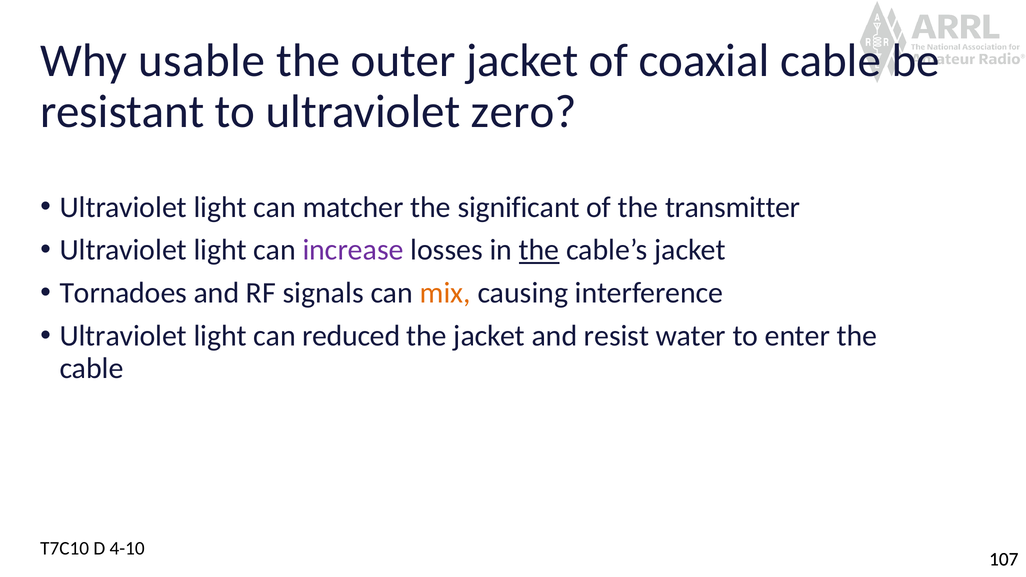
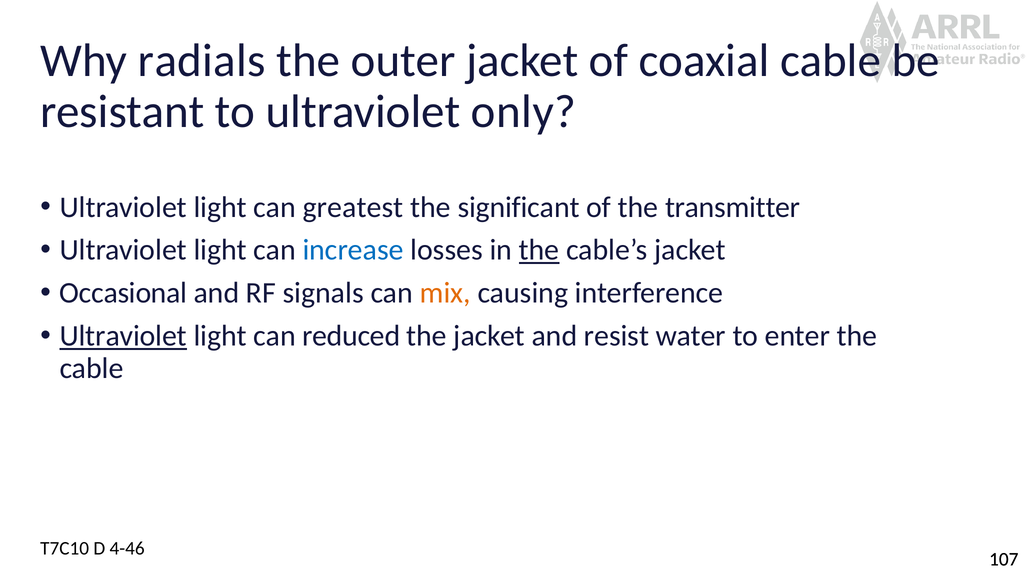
usable: usable -> radials
zero: zero -> only
matcher: matcher -> greatest
increase colour: purple -> blue
Tornadoes: Tornadoes -> Occasional
Ultraviolet at (123, 336) underline: none -> present
4-10: 4-10 -> 4-46
